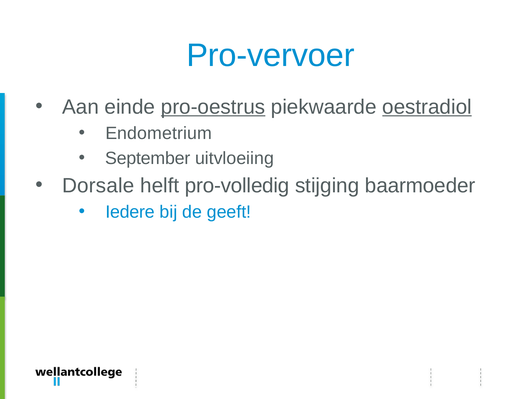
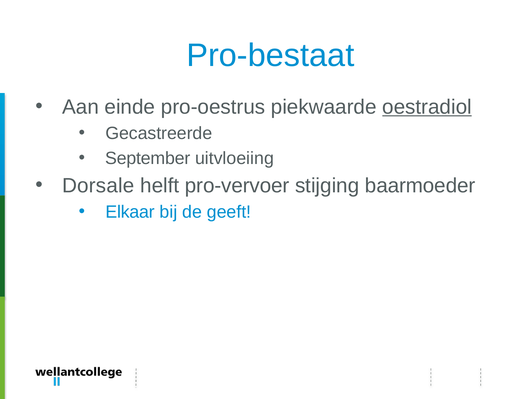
Pro-vervoer: Pro-vervoer -> Pro-bestaat
pro-oestrus underline: present -> none
Endometrium: Endometrium -> Gecastreerde
pro-volledig: pro-volledig -> pro-vervoer
Iedere: Iedere -> Elkaar
